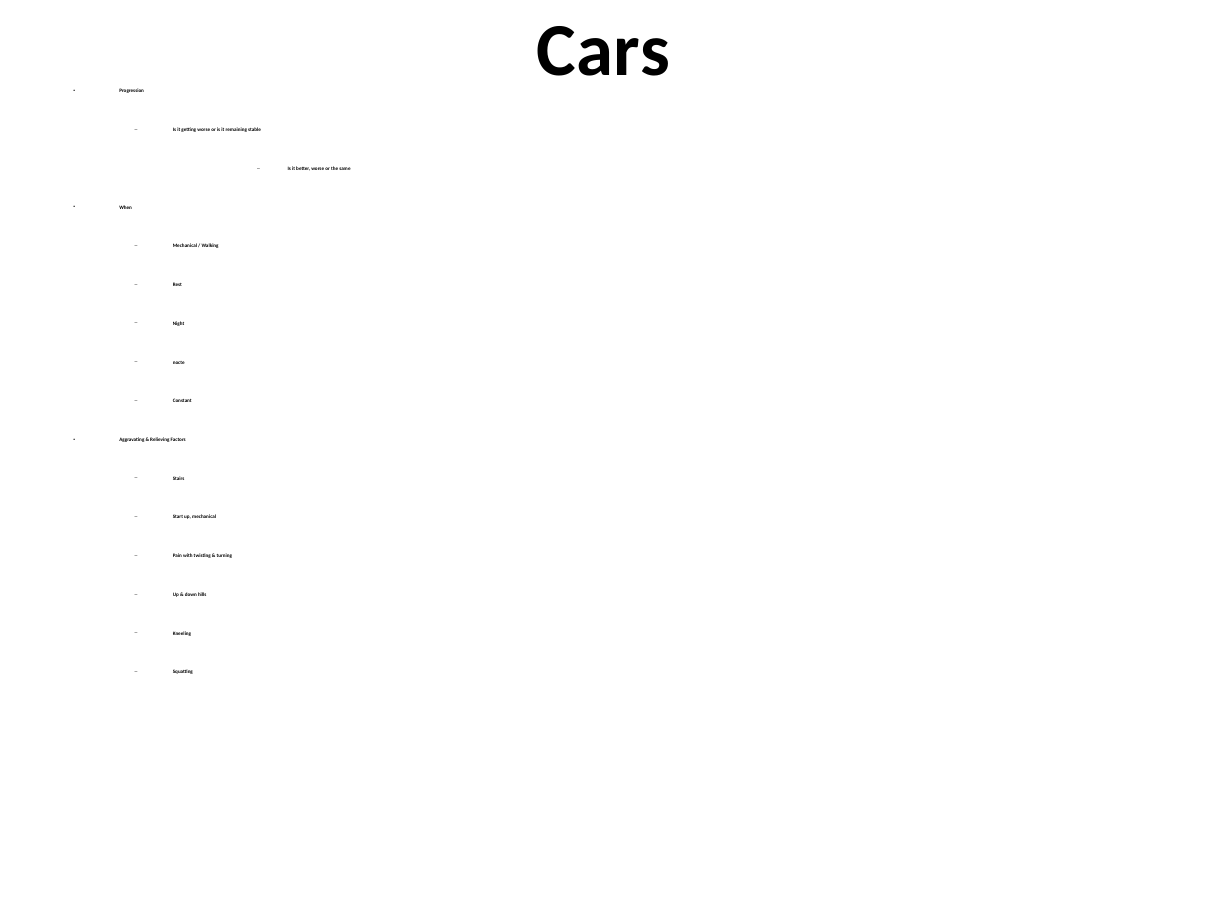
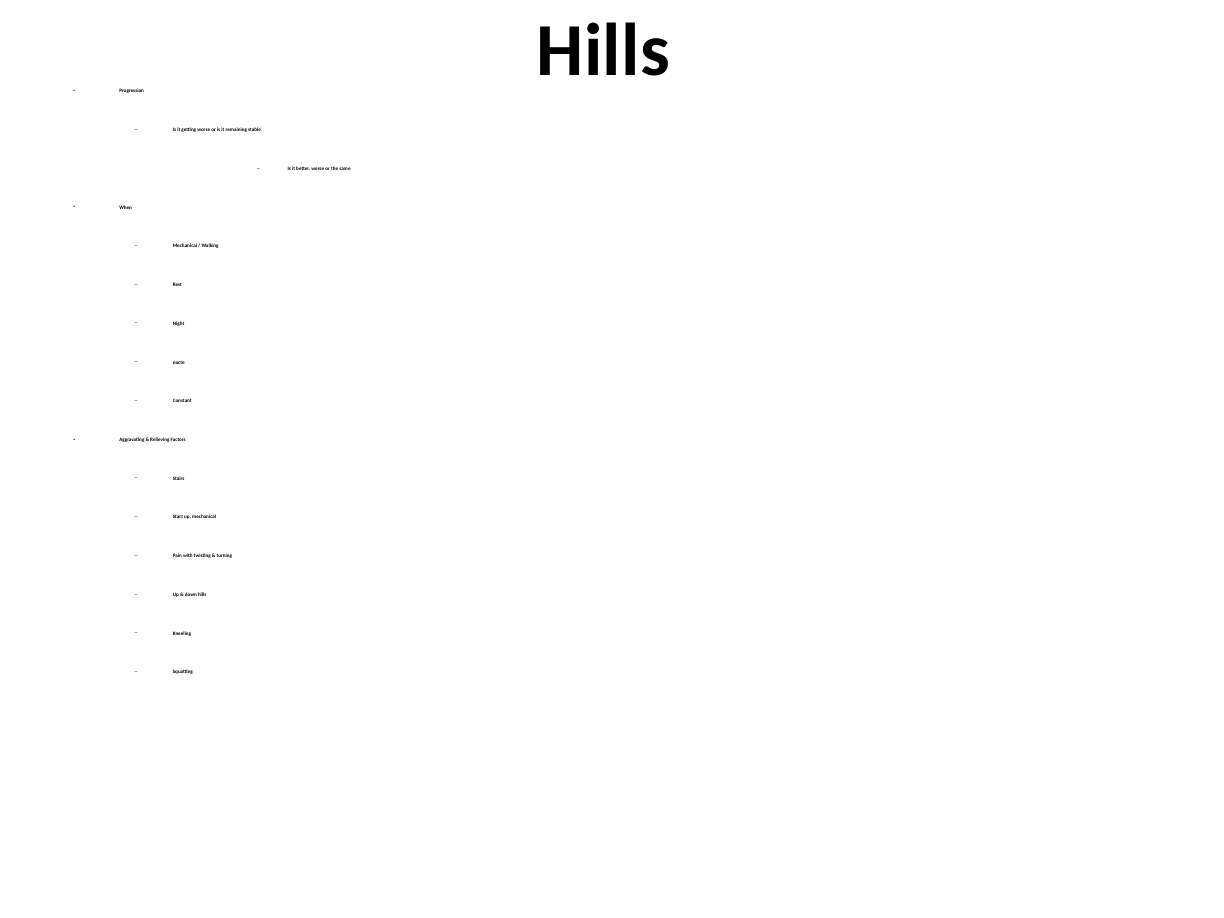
Cars at (603, 51): Cars -> Hills
